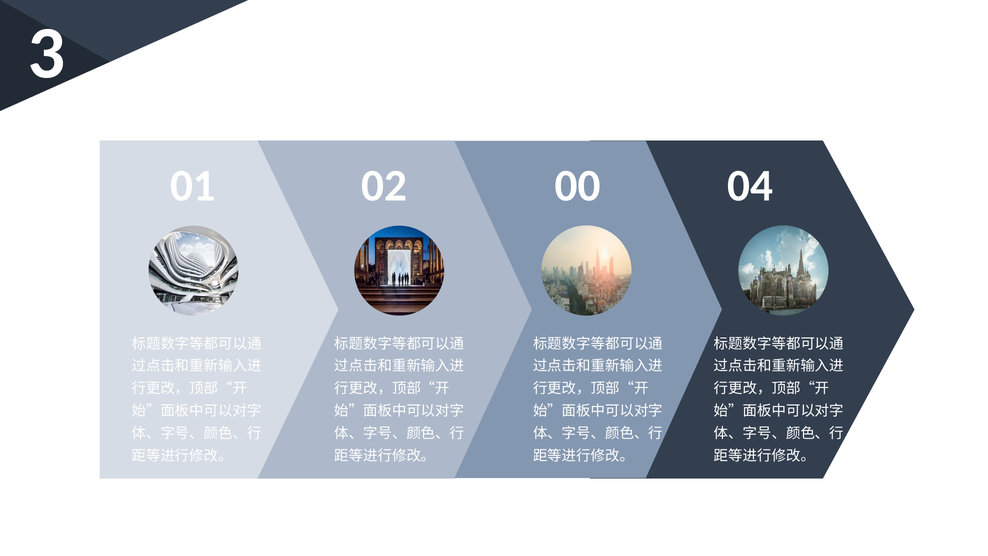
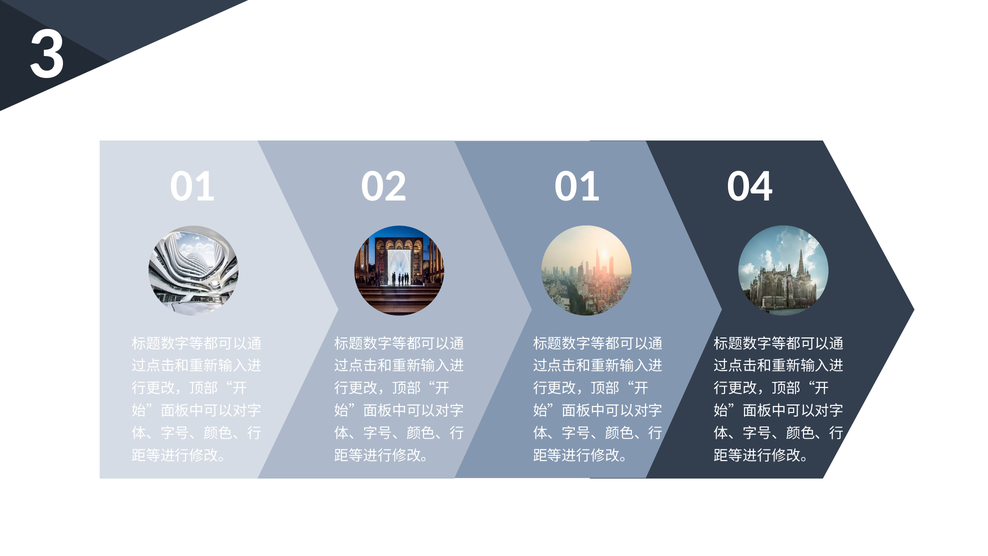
02 00: 00 -> 01
